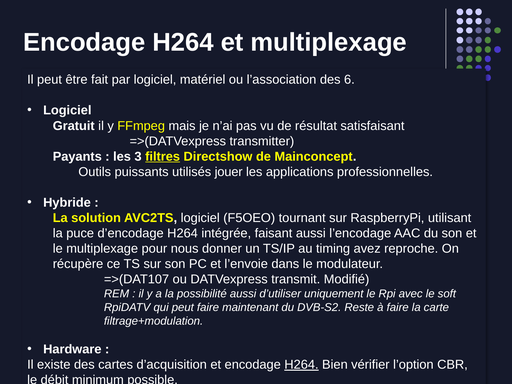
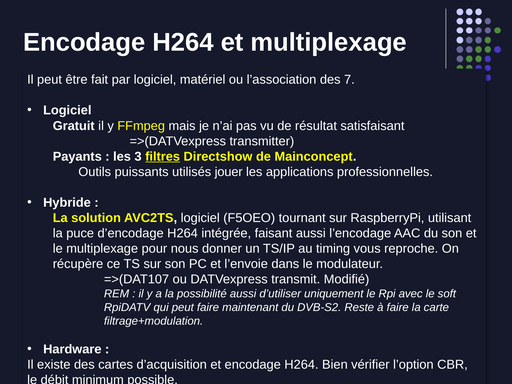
6: 6 -> 7
avez: avez -> vous
H264 at (301, 365) underline: present -> none
